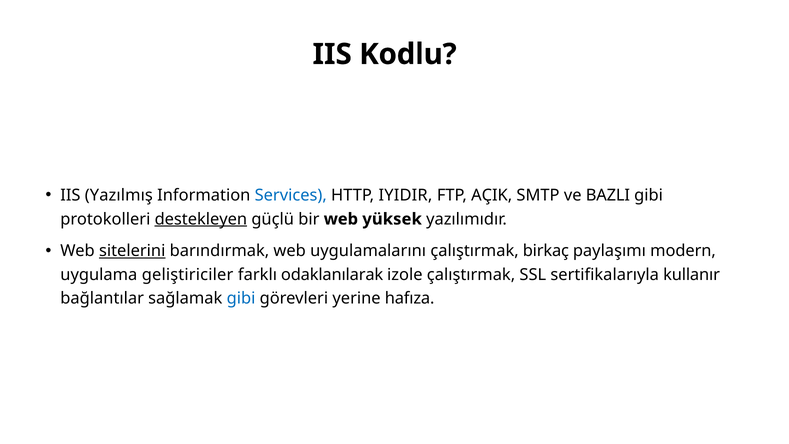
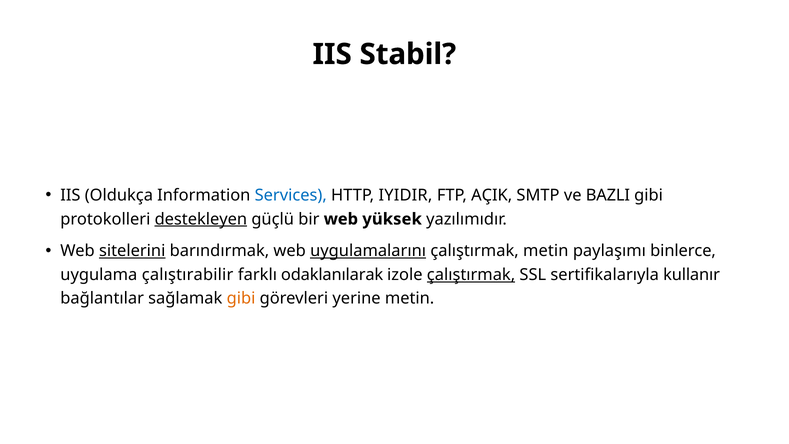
Kodlu: Kodlu -> Stabil
Yazılmış: Yazılmış -> Oldukça
uygulamalarını underline: none -> present
çalıştırmak birkaç: birkaç -> metin
modern: modern -> binlerce
geliştiriciler: geliştiriciler -> çalıştırabilir
çalıştırmak at (471, 275) underline: none -> present
gibi at (241, 298) colour: blue -> orange
yerine hafıza: hafıza -> metin
